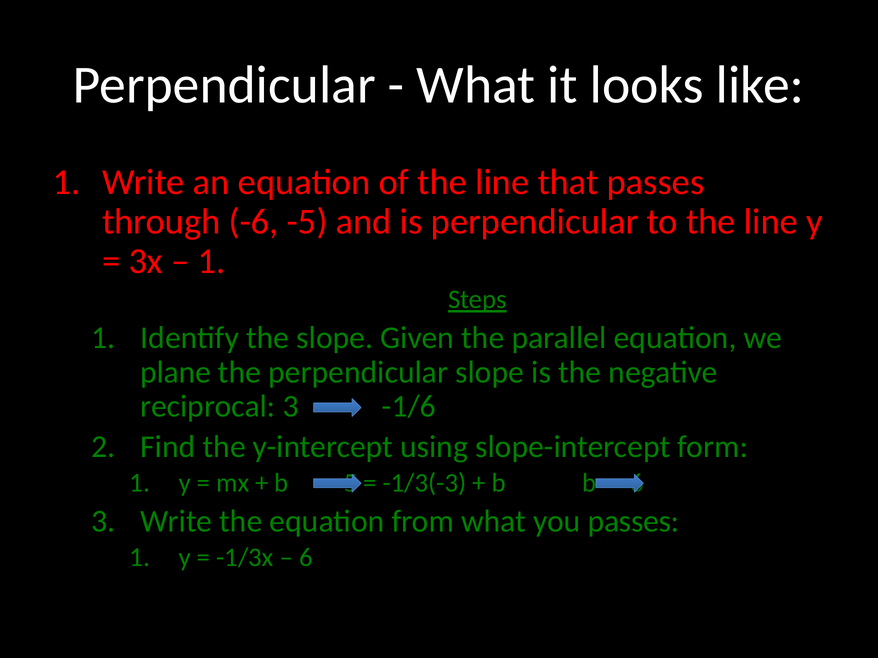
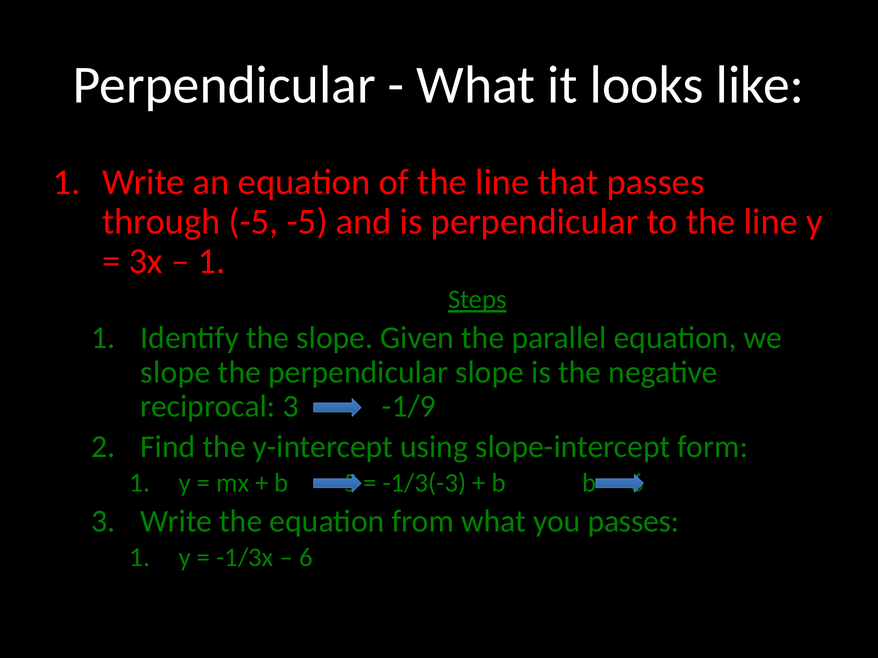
through -6: -6 -> -5
plane at (176, 372): plane -> slope
-1/6: -1/6 -> -1/9
